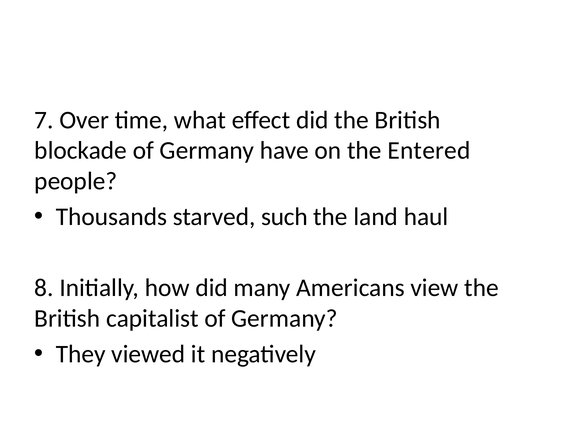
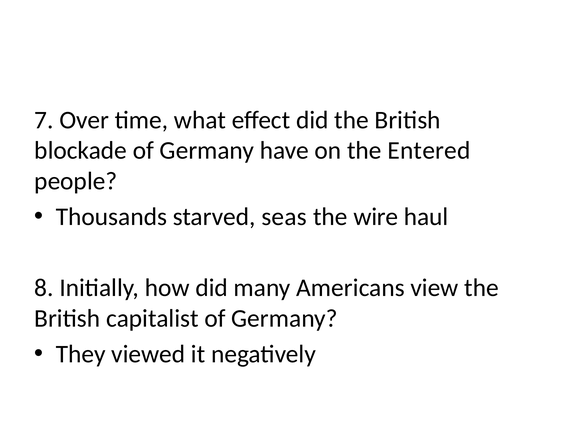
such: such -> seas
land: land -> wire
